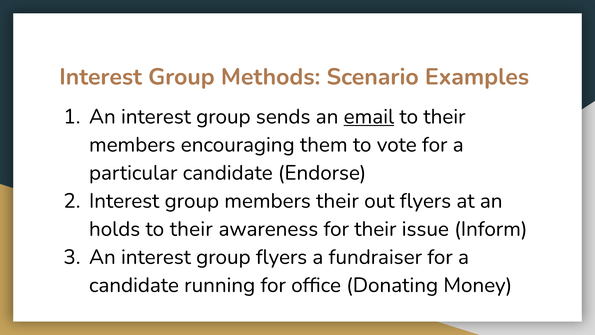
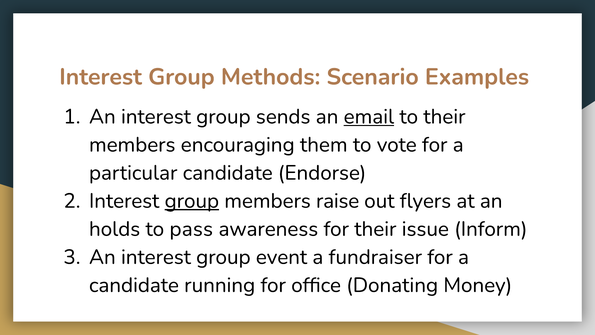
group at (192, 201) underline: none -> present
members their: their -> raise
their at (191, 229): their -> pass
group flyers: flyers -> event
